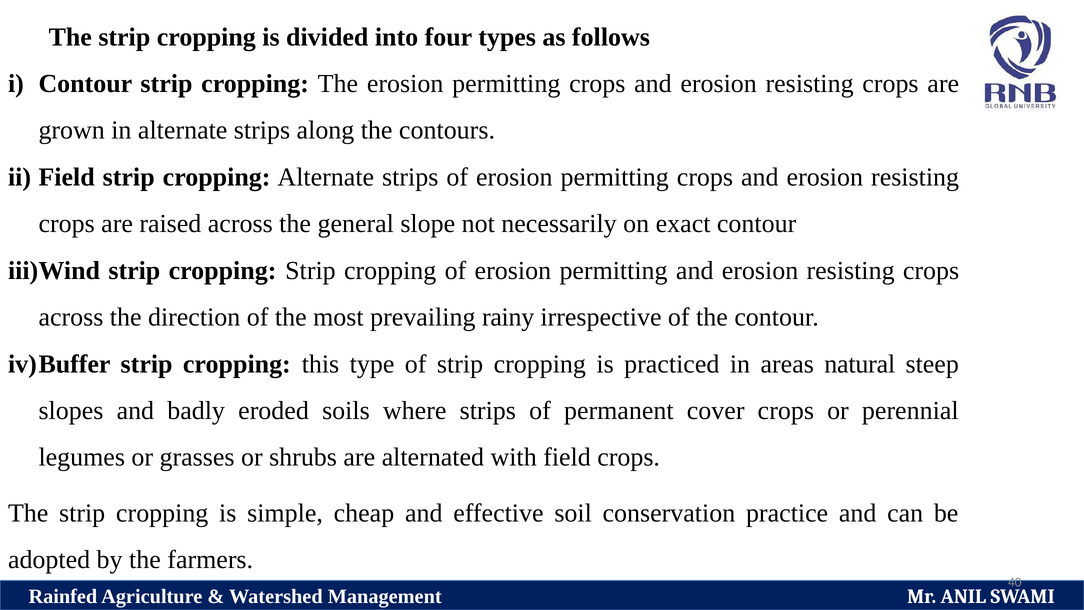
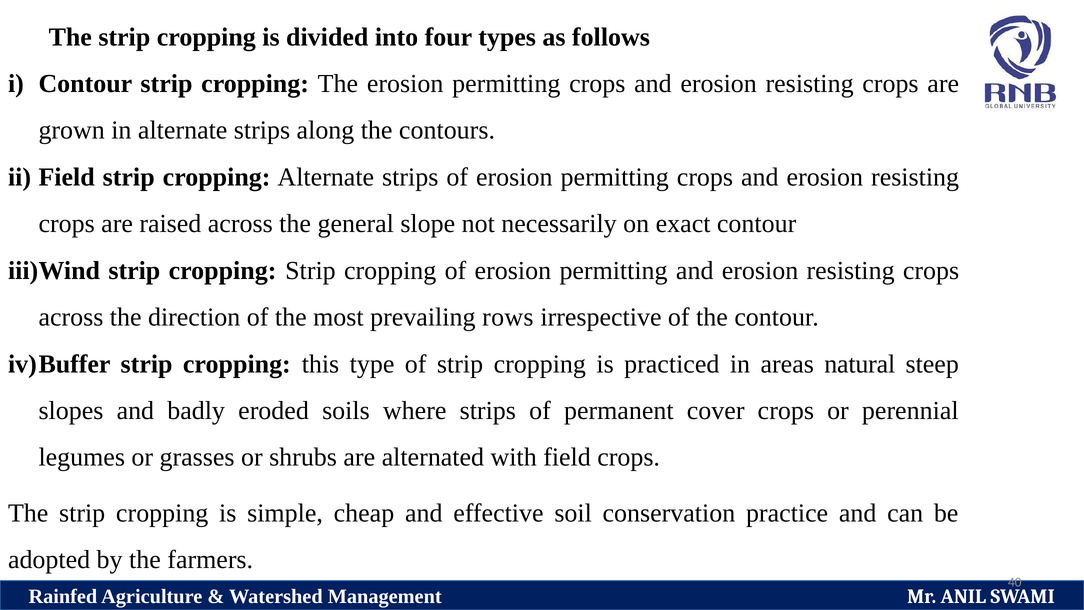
rainy: rainy -> rows
